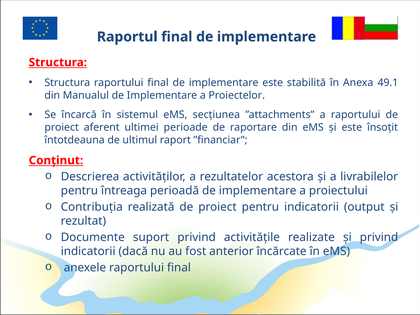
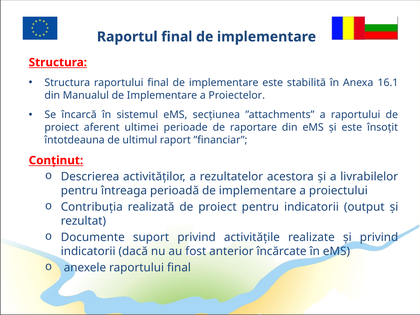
49.1: 49.1 -> 16.1
